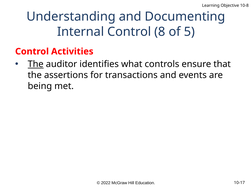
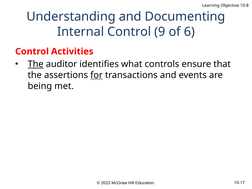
8: 8 -> 9
5: 5 -> 6
for underline: none -> present
